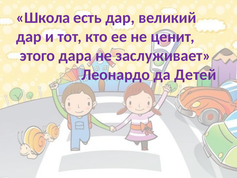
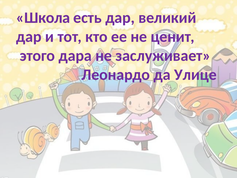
Детей: Детей -> Улице
